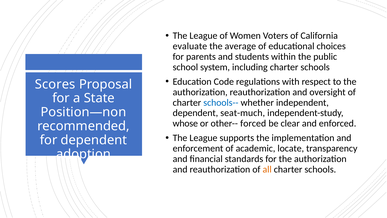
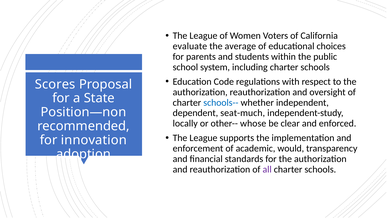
whose: whose -> locally
forced: forced -> whose
for dependent: dependent -> innovation
locate: locate -> would
all colour: orange -> purple
